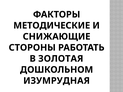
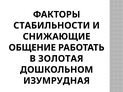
МЕТОДИЧЕСКИЕ: МЕТОДИЧЕСКИЕ -> СТАБИЛЬНОСТИ
СТОРОНЫ: СТОРОНЫ -> ОБЩЕНИЕ
